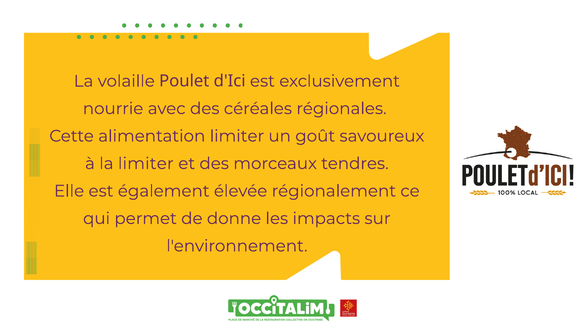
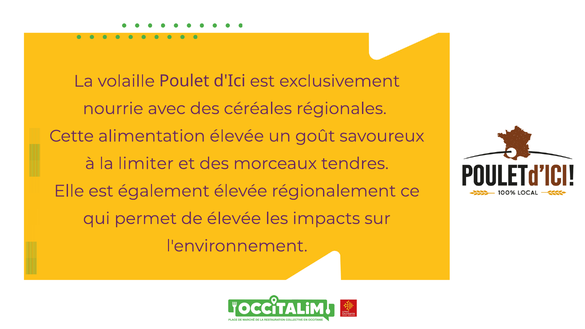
alimentation limiter: limiter -> élevée
de donne: donne -> élevée
